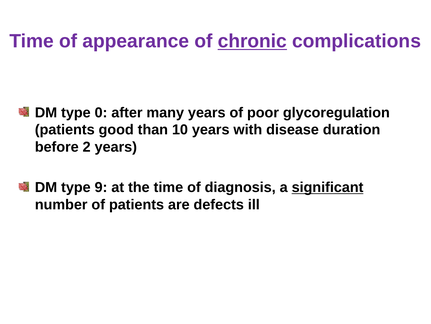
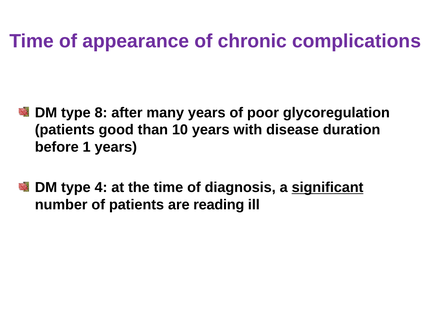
chronic underline: present -> none
0: 0 -> 8
2: 2 -> 1
9: 9 -> 4
defects: defects -> reading
